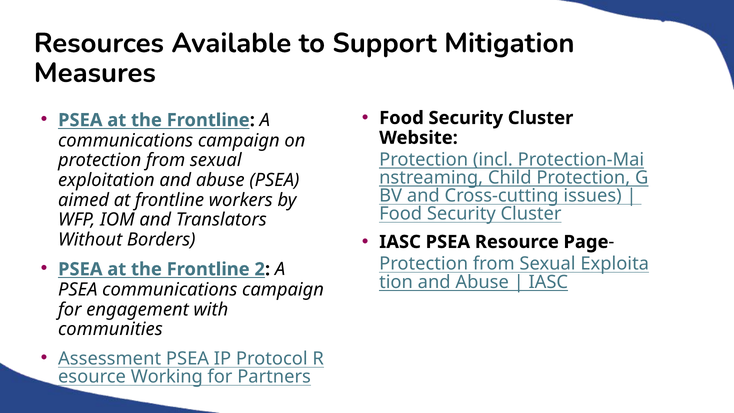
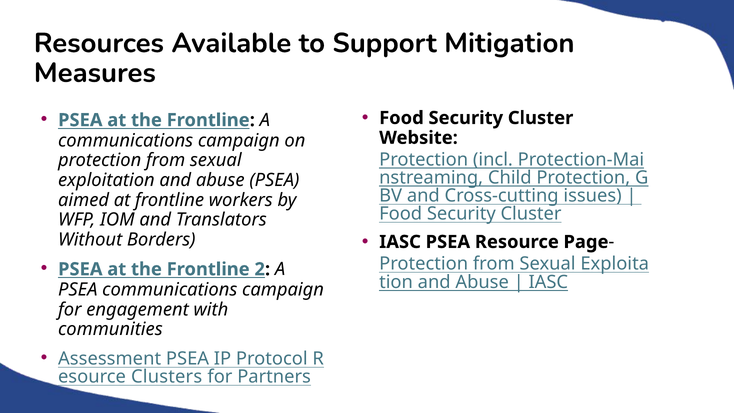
Working: Working -> Clusters
